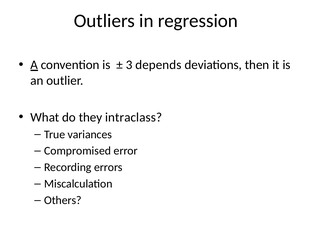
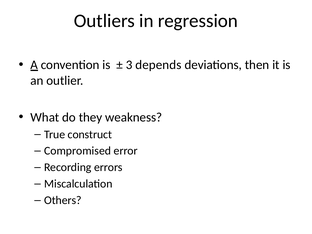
intraclass: intraclass -> weakness
variances: variances -> construct
